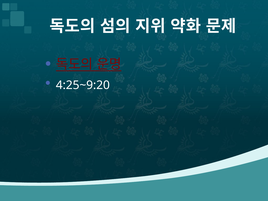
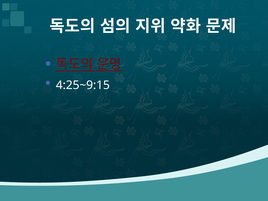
4:25~9:20: 4:25~9:20 -> 4:25~9:15
